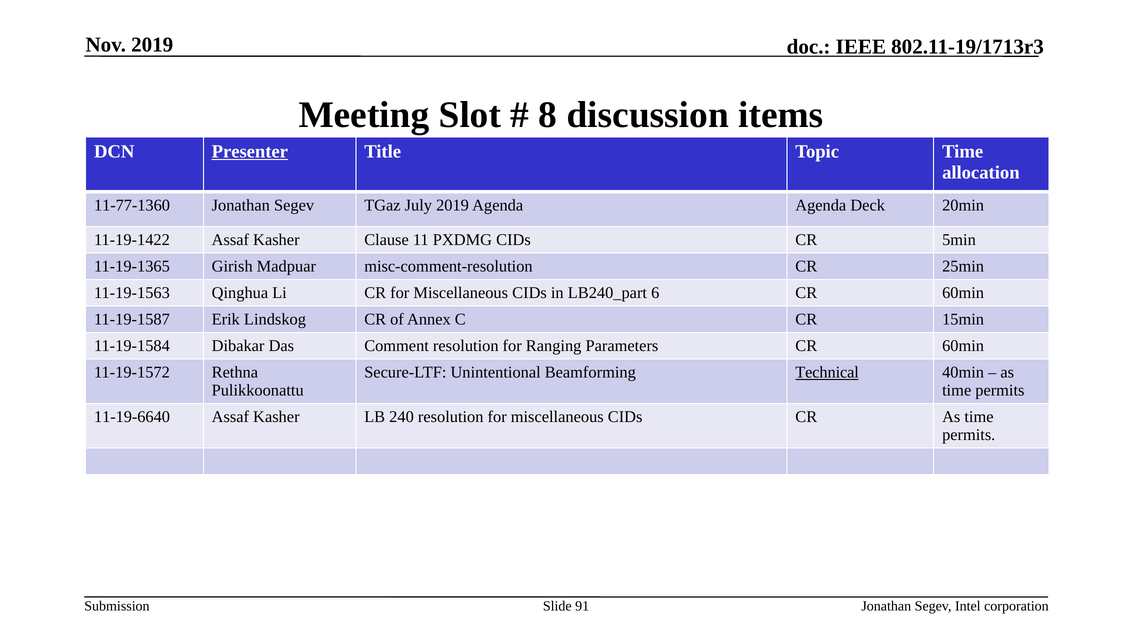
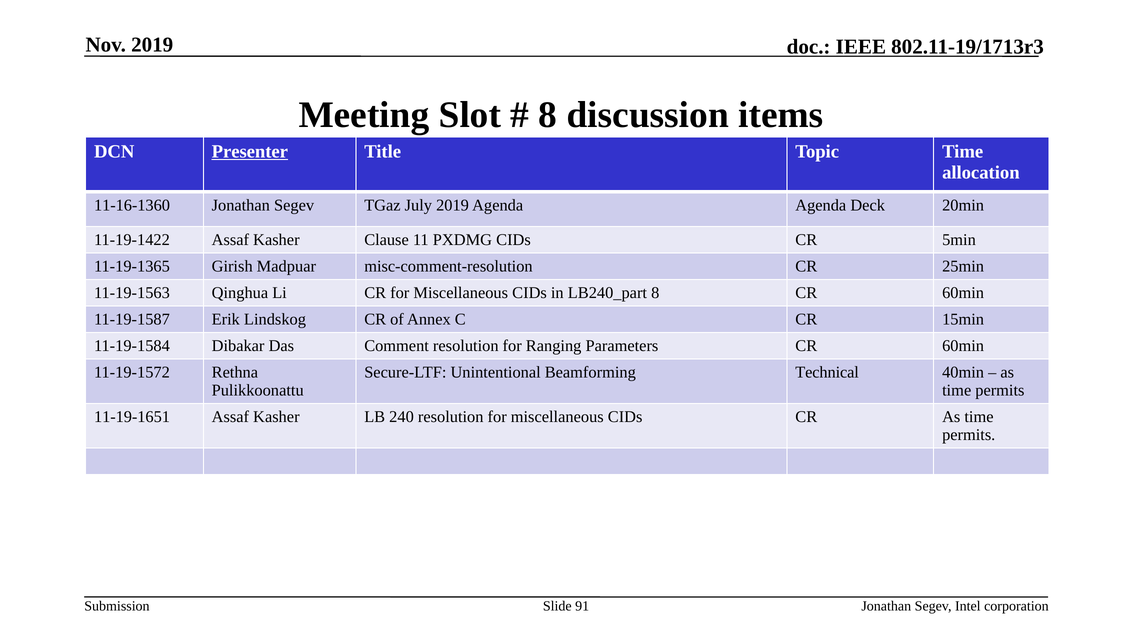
11-77-1360: 11-77-1360 -> 11-16-1360
6 at (655, 293): 6 -> 8
Technical underline: present -> none
11-19-6640: 11-19-6640 -> 11-19-1651
